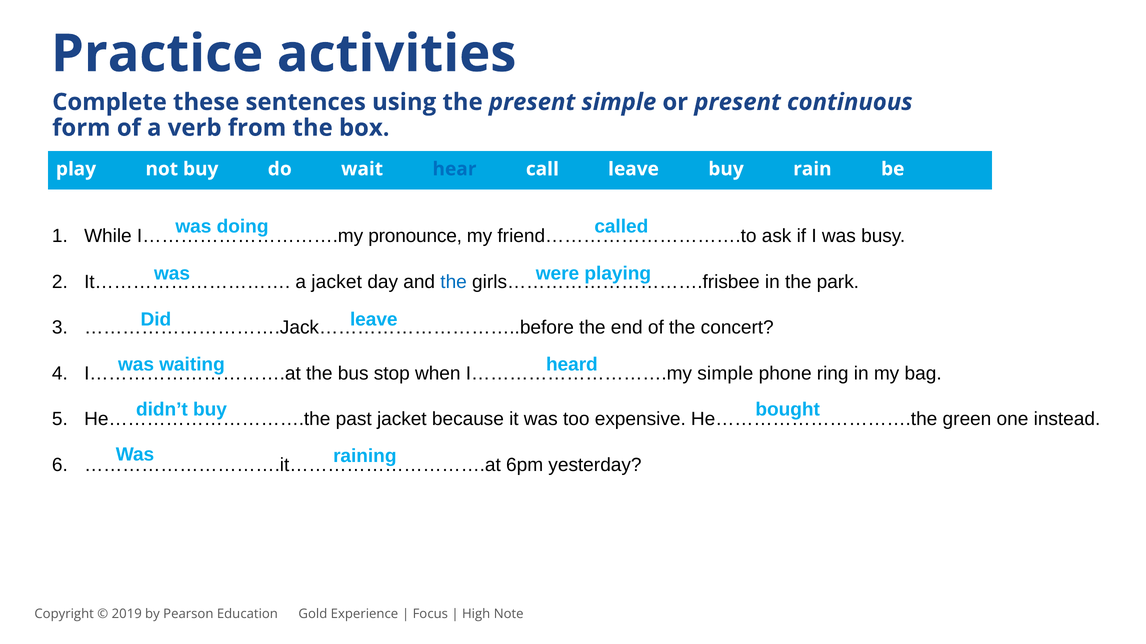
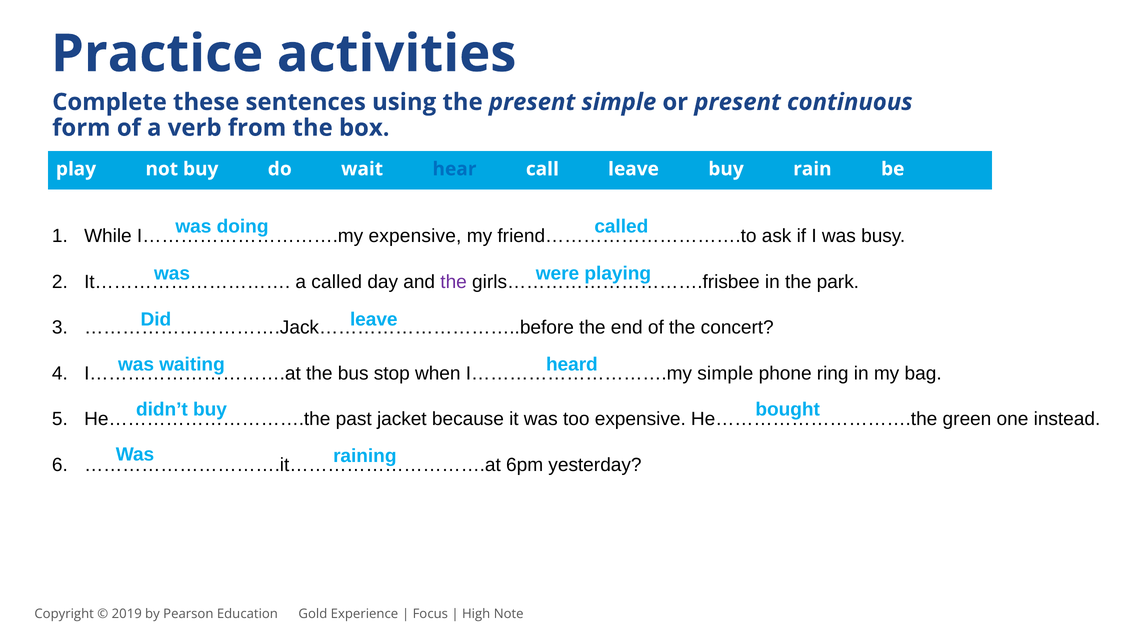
pronounce at (415, 236): pronounce -> expensive
a jacket: jacket -> called
the at (454, 282) colour: blue -> purple
